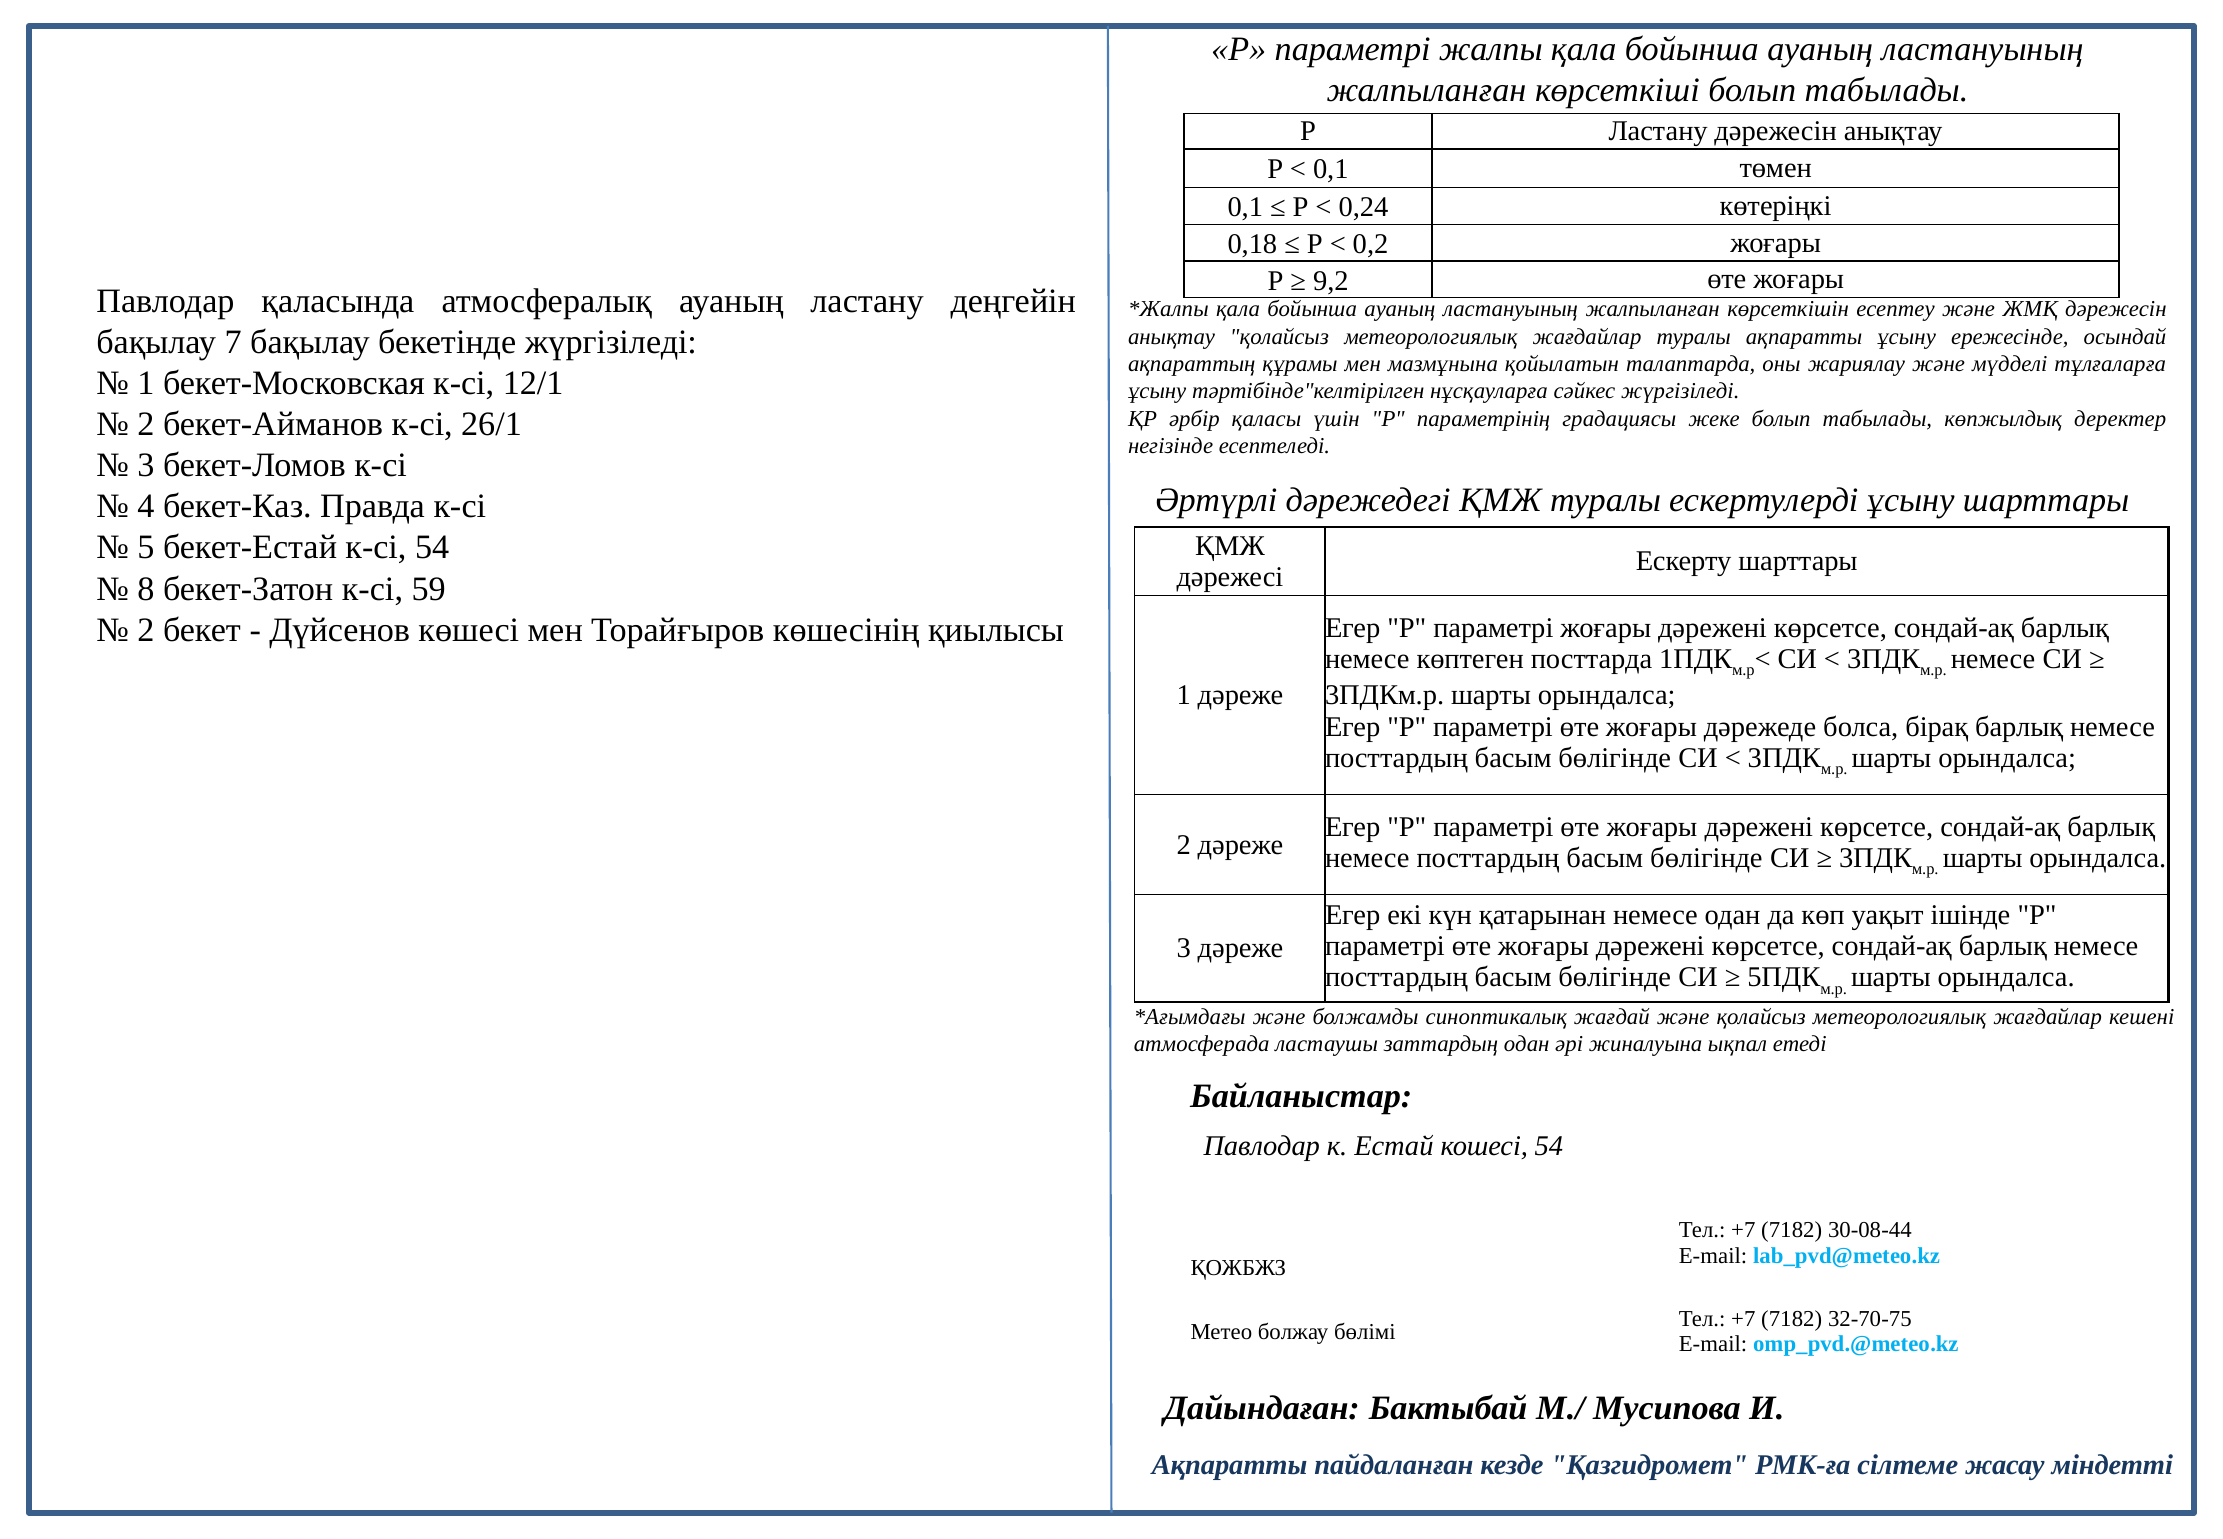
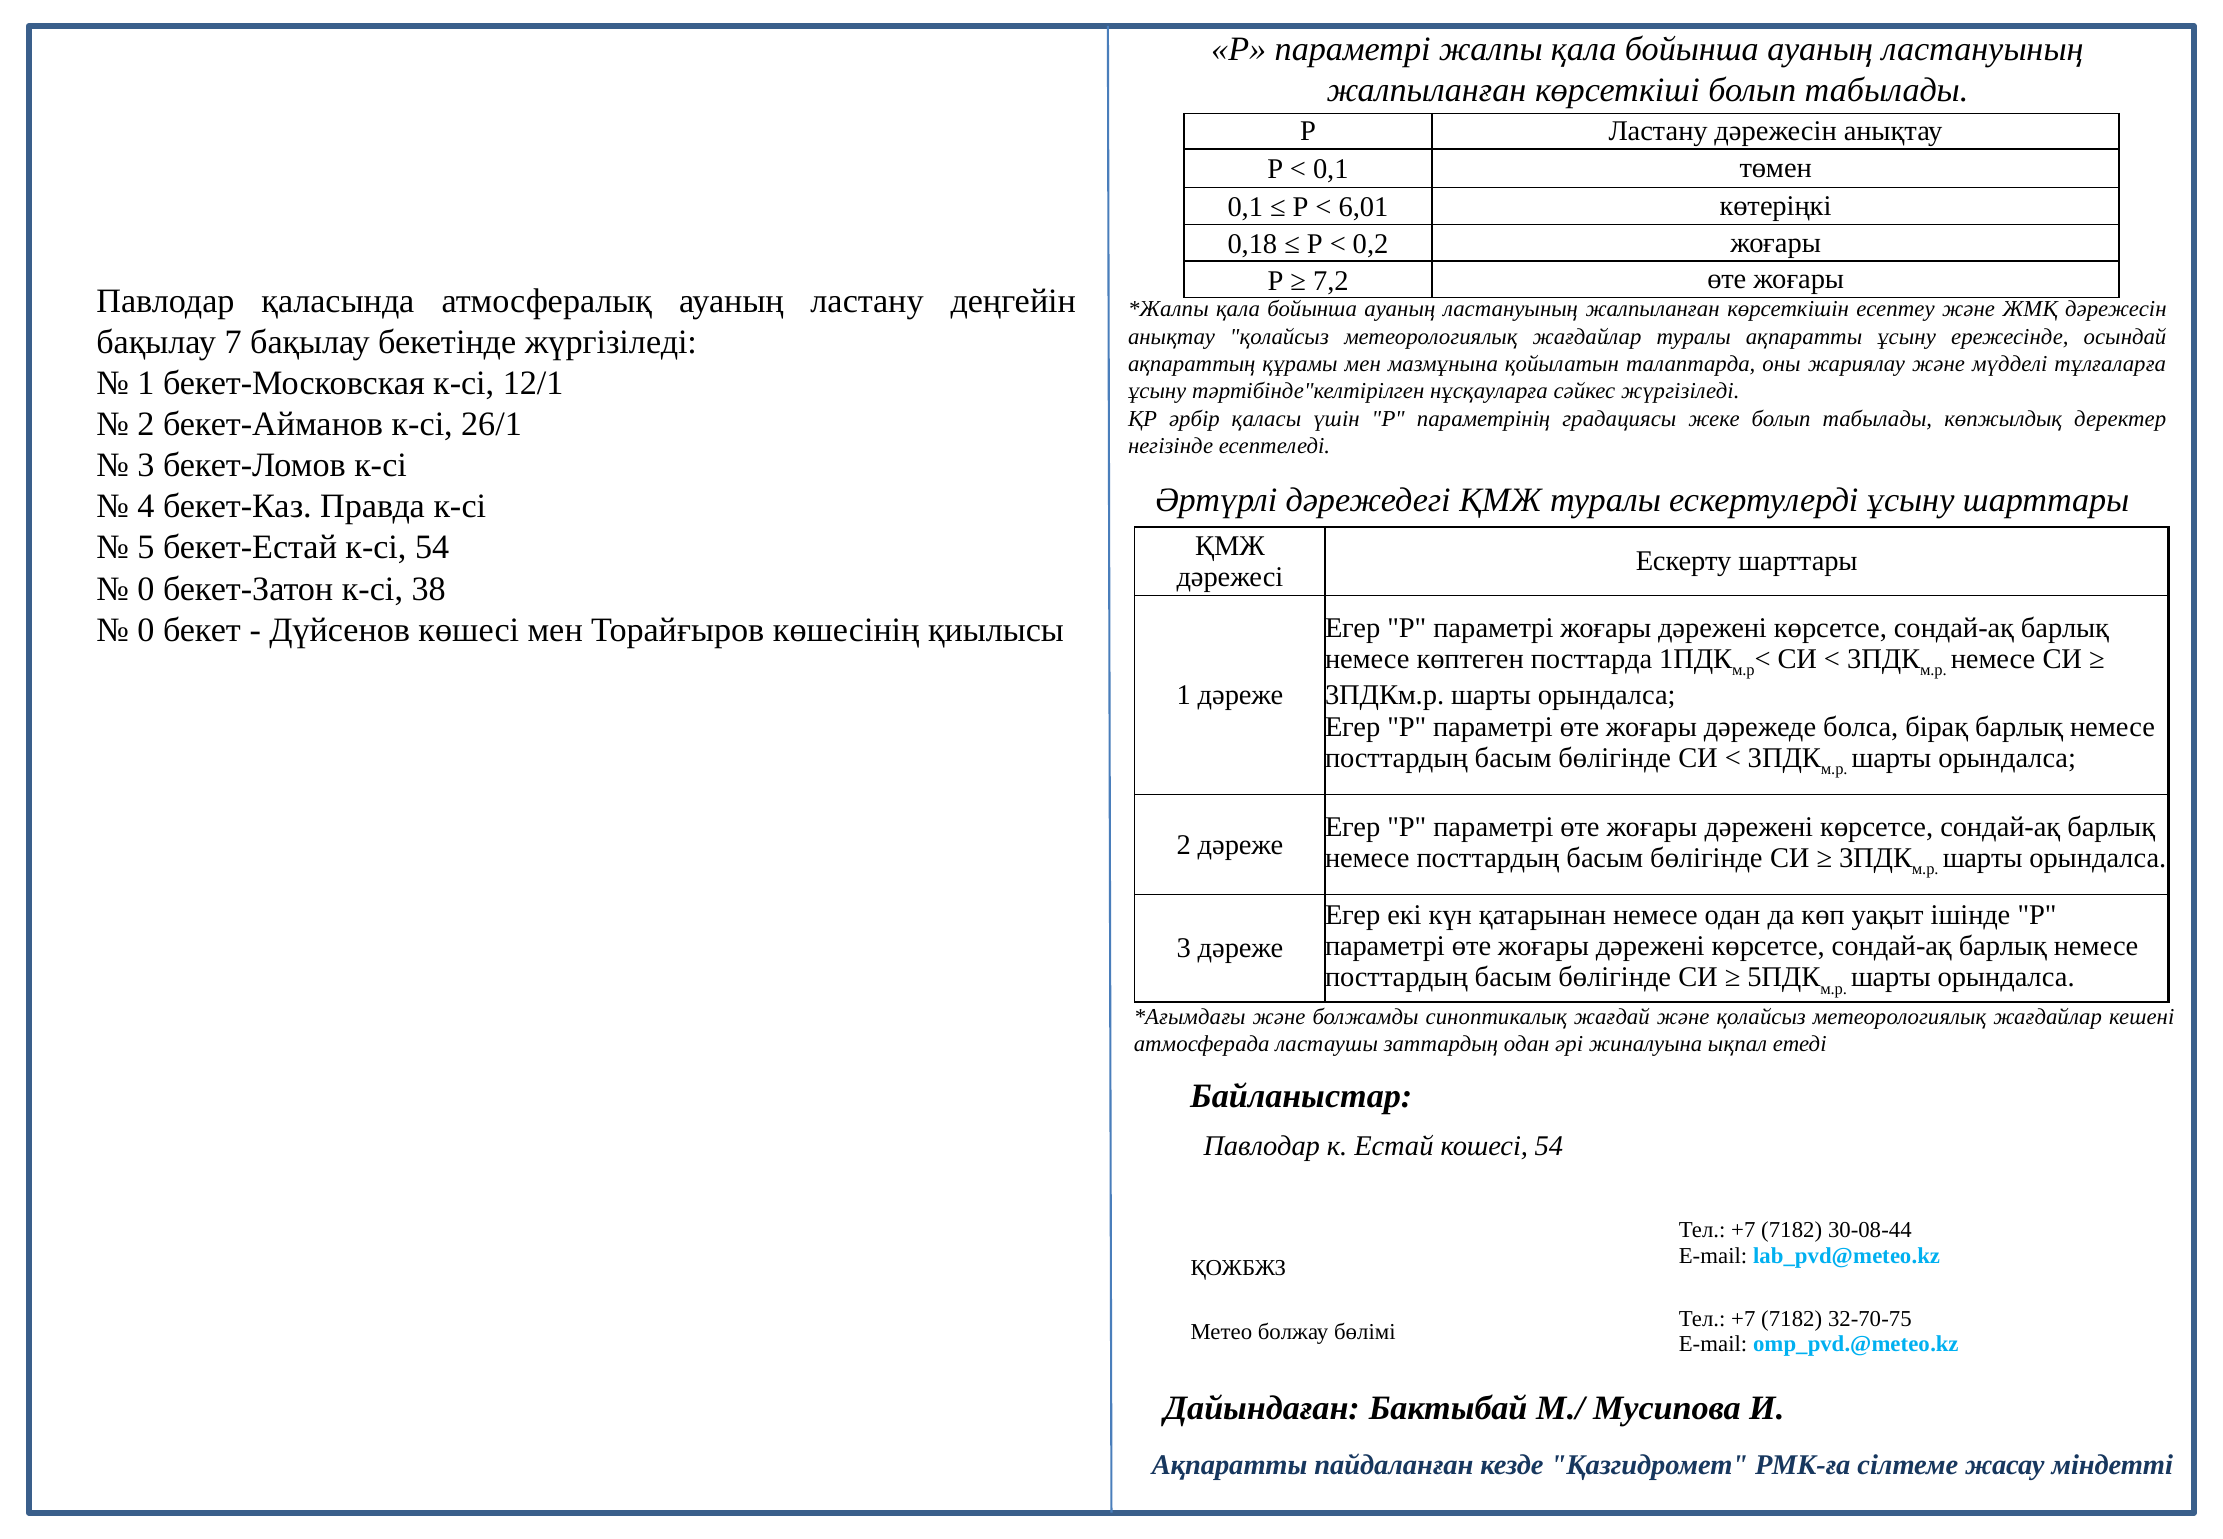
0,24: 0,24 -> 6,01
9,2: 9,2 -> 7,2
8 at (146, 589): 8 -> 0
59: 59 -> 38
2 at (146, 630): 2 -> 0
